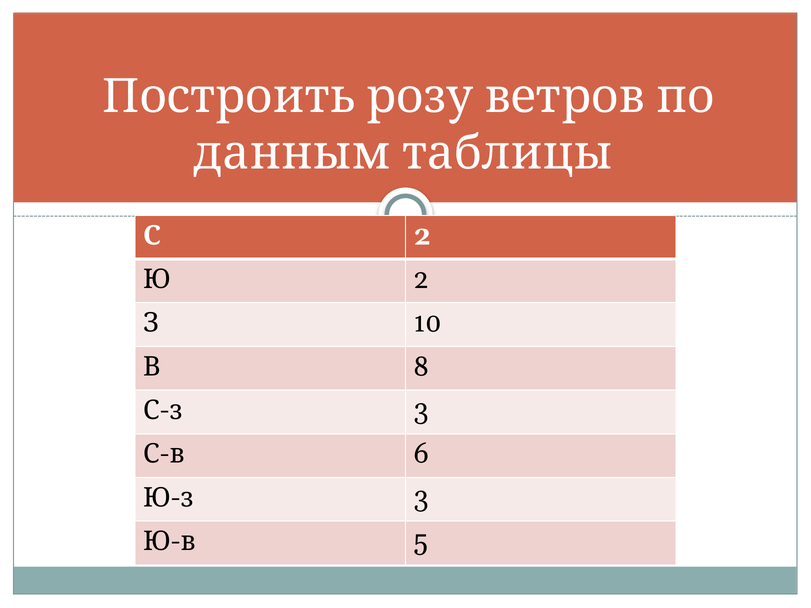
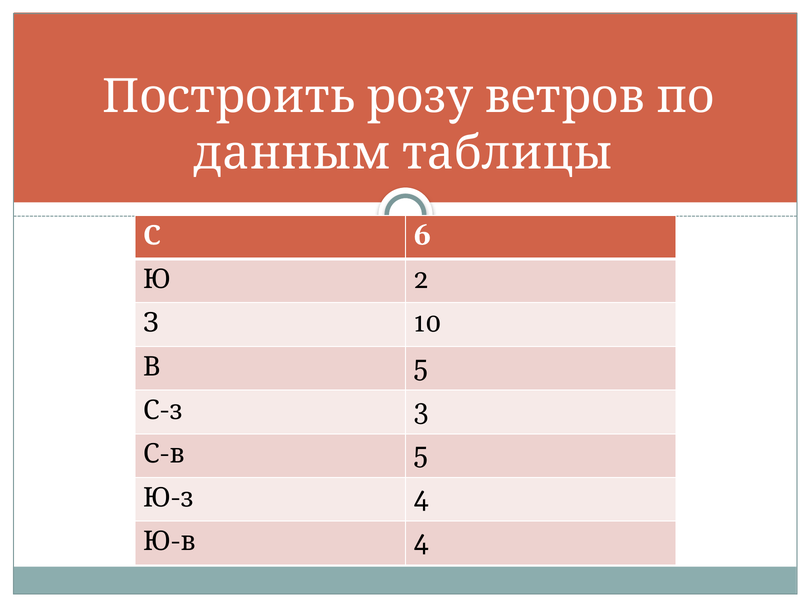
С 2: 2 -> 6
8 at (421, 367): 8 -> 5
С в 6: 6 -> 5
Ю з 3: 3 -> 4
в 5: 5 -> 4
